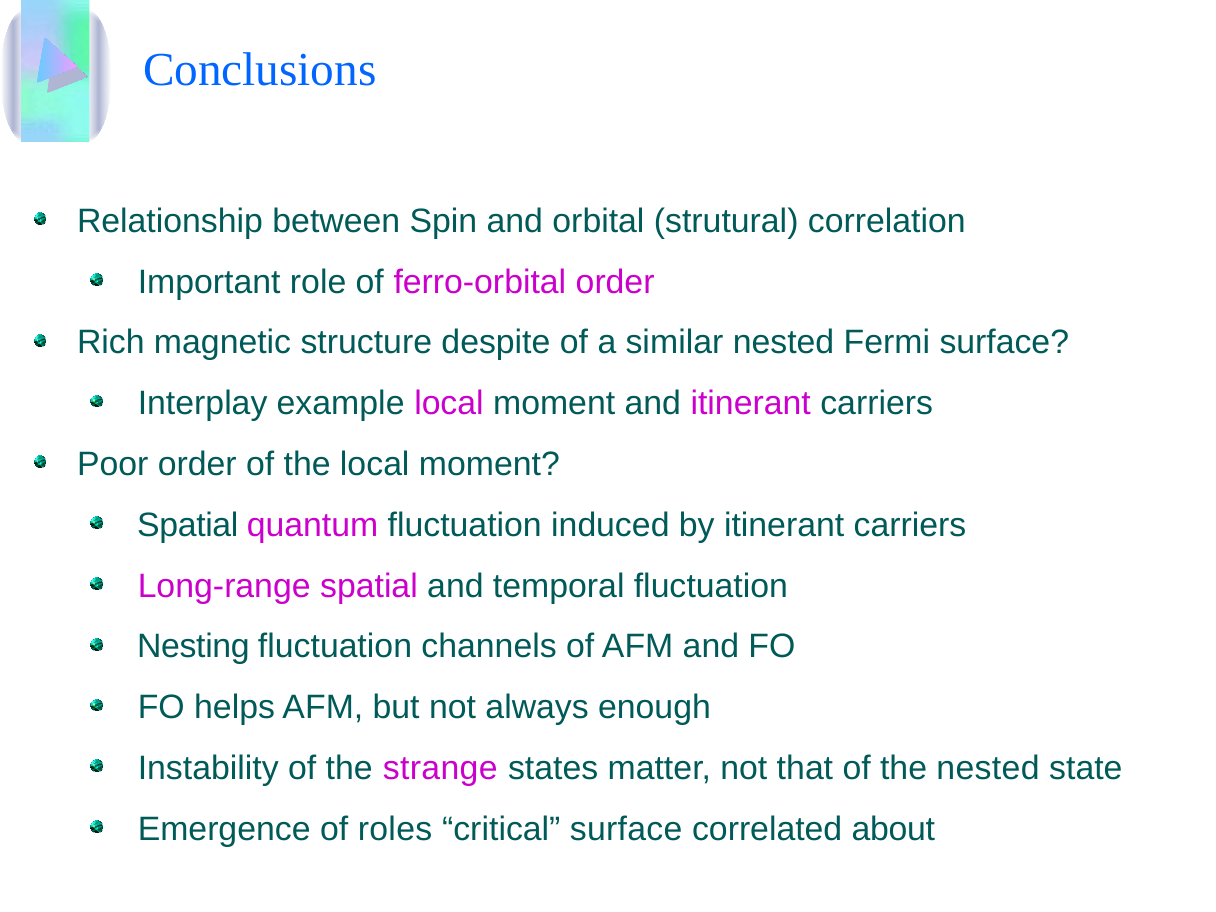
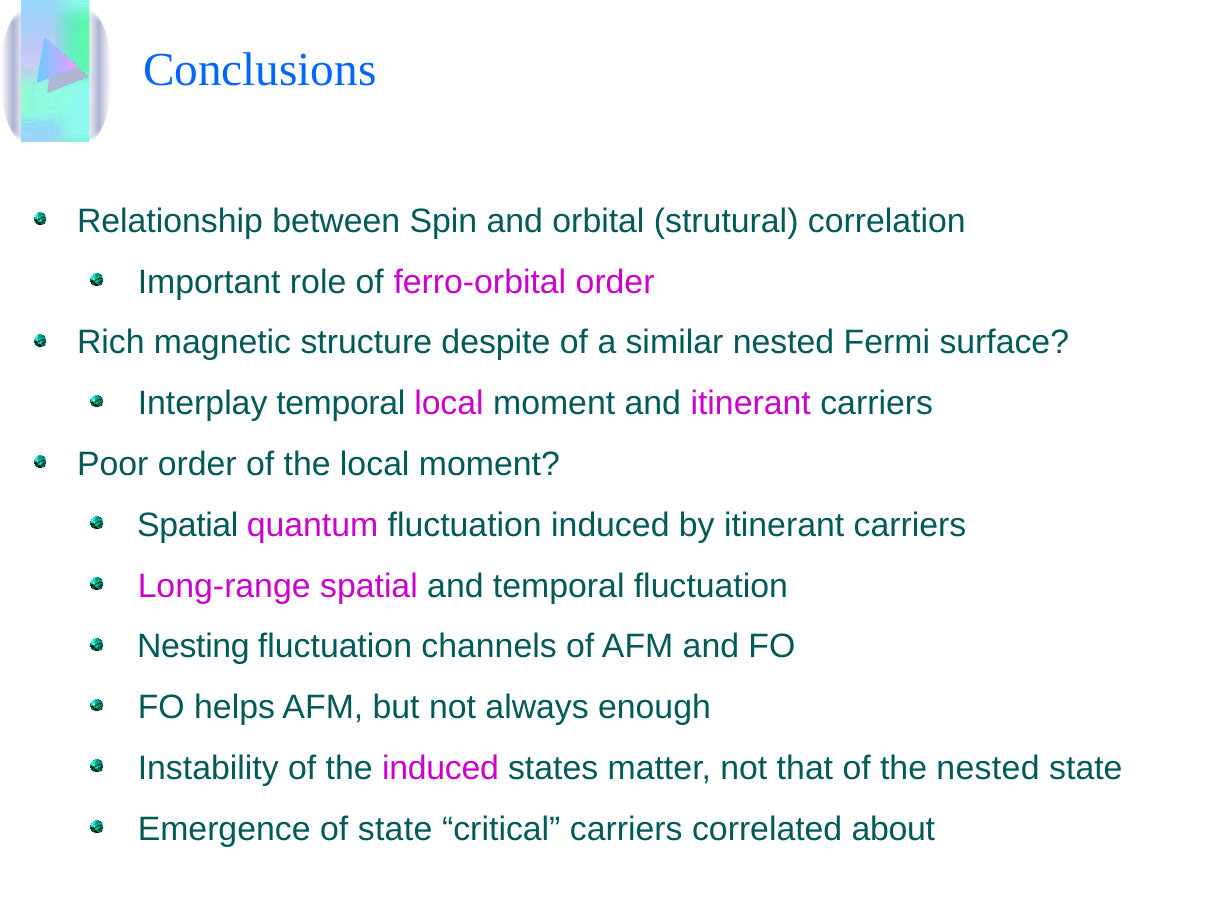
Interplay example: example -> temporal
the strange: strange -> induced
of roles: roles -> state
critical surface: surface -> carriers
